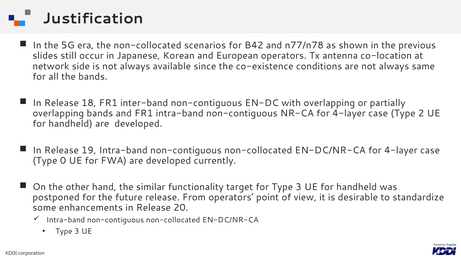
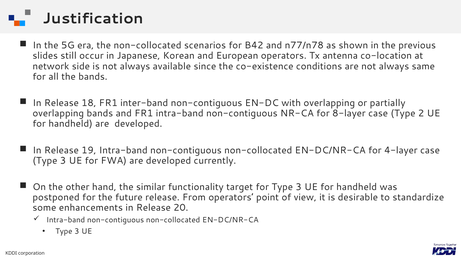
NR-CA for 4-layer: 4-layer -> 8-layer
0 at (63, 161): 0 -> 3
